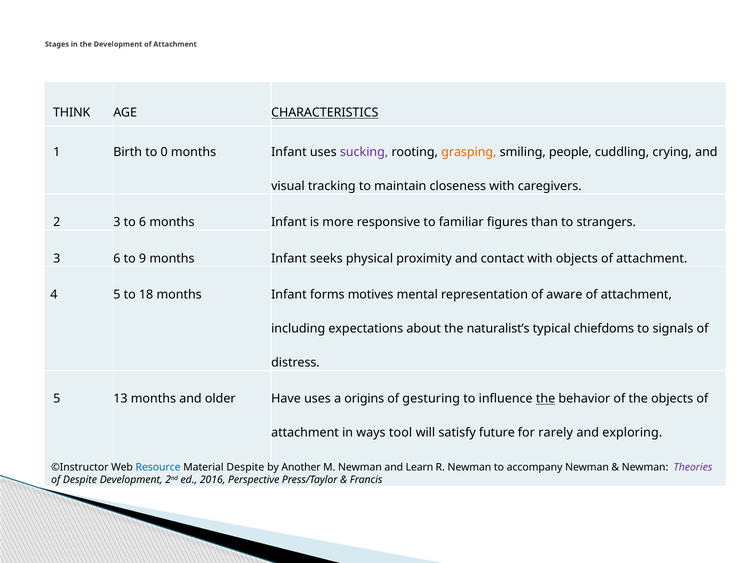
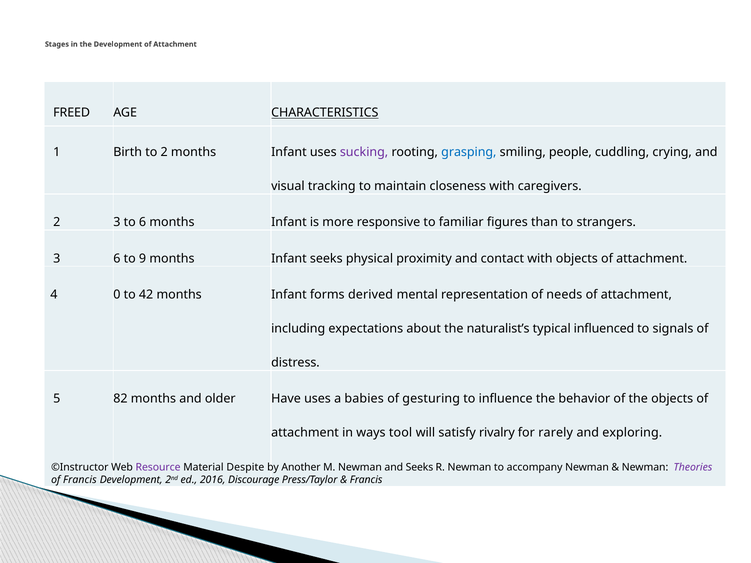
THINK: THINK -> FREED
to 0: 0 -> 2
grasping colour: orange -> blue
4 5: 5 -> 0
18: 18 -> 42
motives: motives -> derived
aware: aware -> needs
chiefdoms: chiefdoms -> influenced
13: 13 -> 82
origins: origins -> babies
the at (546, 399) underline: present -> none
future: future -> rivalry
Resource colour: blue -> purple
and Learn: Learn -> Seeks
of Despite: Despite -> Francis
Perspective: Perspective -> Discourage
